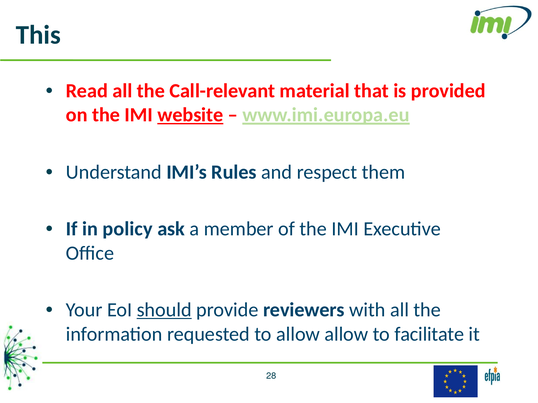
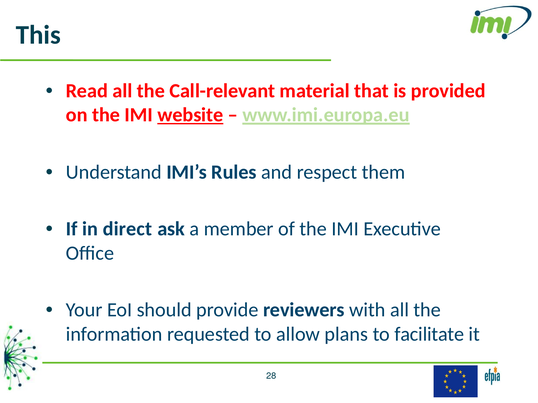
policy: policy -> direct
should underline: present -> none
allow allow: allow -> plans
